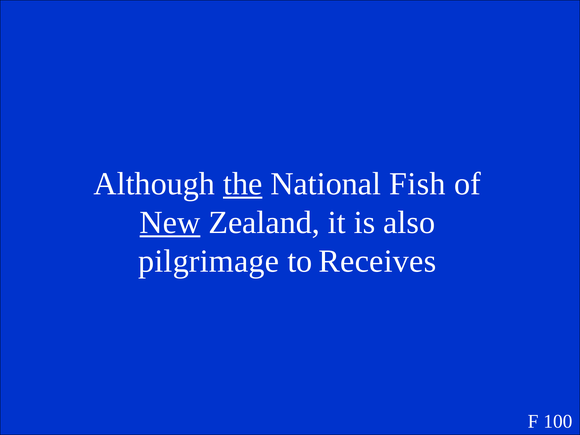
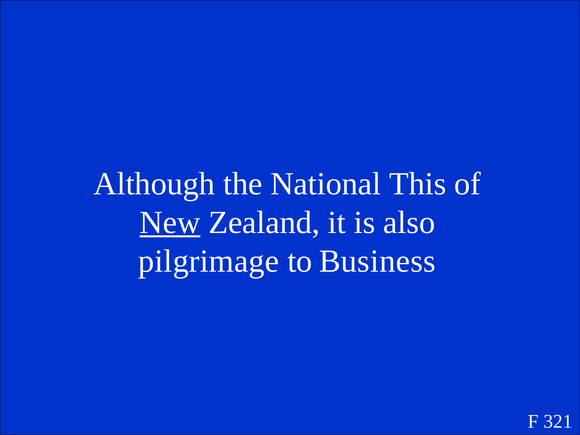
the underline: present -> none
Fish: Fish -> This
Receives: Receives -> Business
100: 100 -> 321
